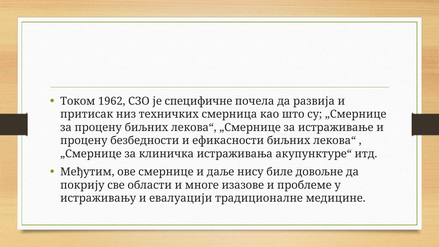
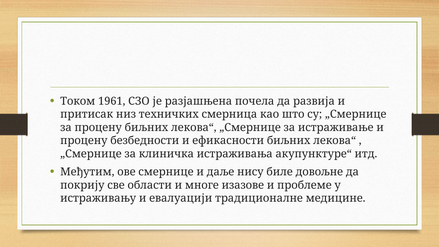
1962: 1962 -> 1961
специфичне: специфичне -> разјашњена
